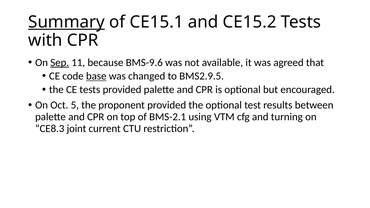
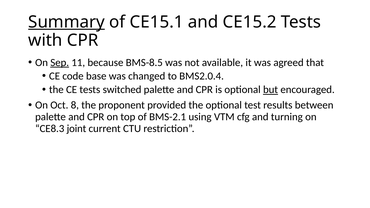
BMS-9.6: BMS-9.6 -> BMS-8.5
base underline: present -> none
BMS2.9.5: BMS2.9.5 -> BMS2.0.4
tests provided: provided -> switched
but underline: none -> present
5: 5 -> 8
